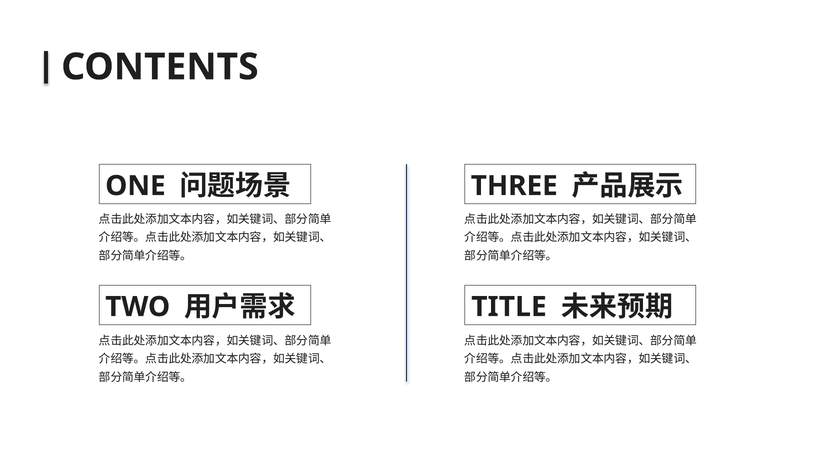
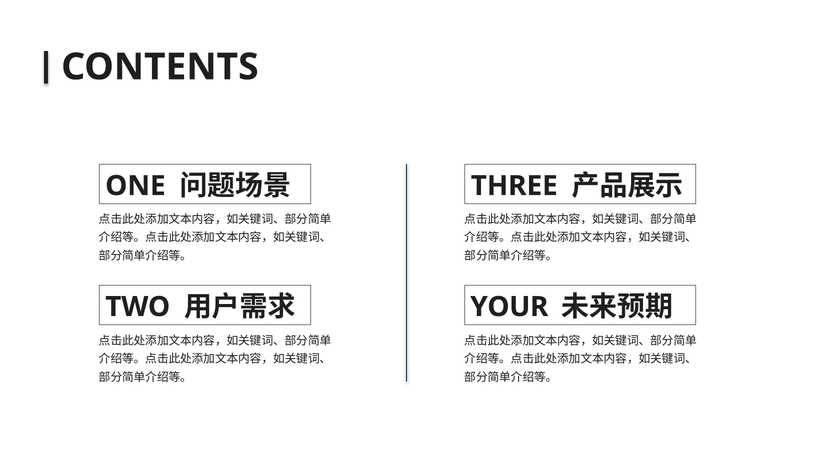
TITLE: TITLE -> YOUR
